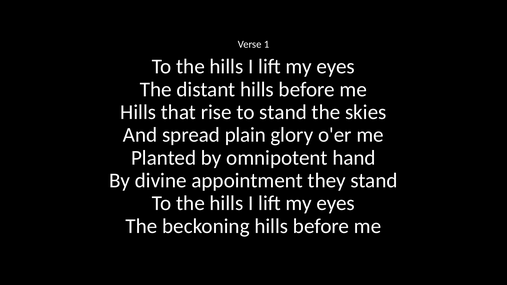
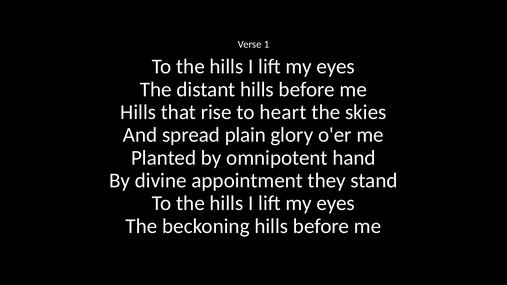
to stand: stand -> heart
